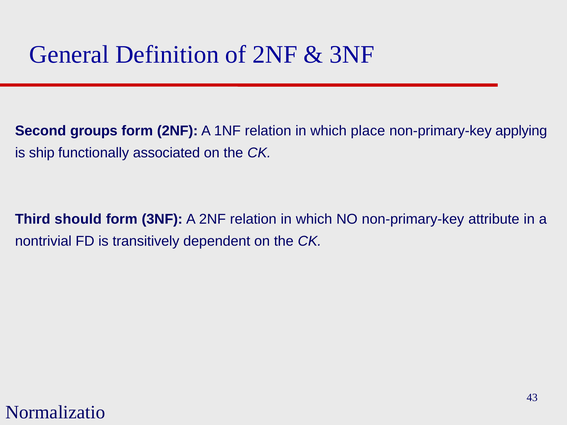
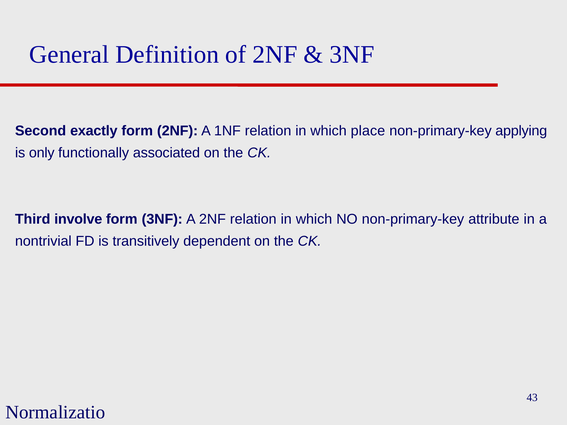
groups: groups -> exactly
ship: ship -> only
should: should -> involve
